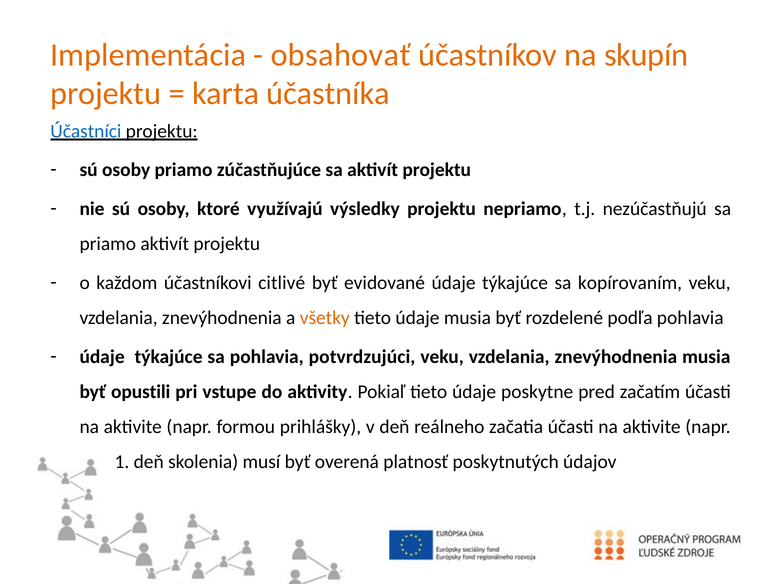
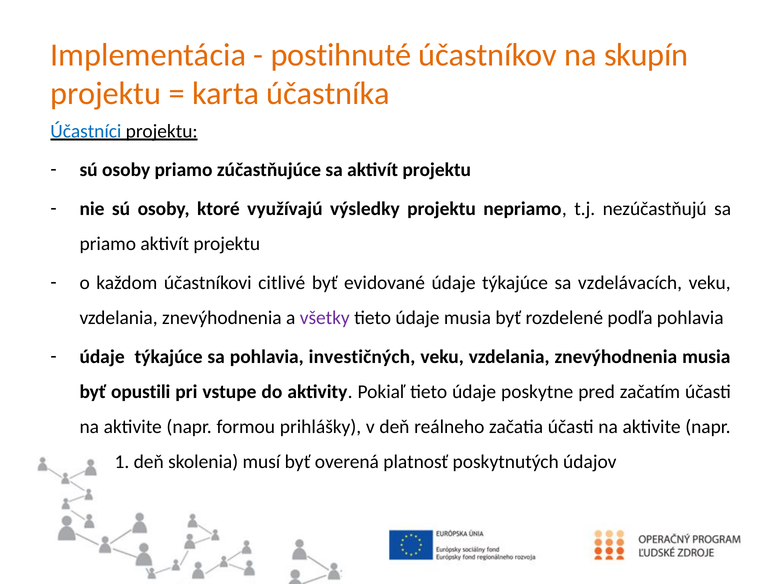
obsahovať: obsahovať -> postihnuté
kopírovaním: kopírovaním -> vzdelávacích
všetky colour: orange -> purple
potvrdzujúci: potvrdzujúci -> investičných
